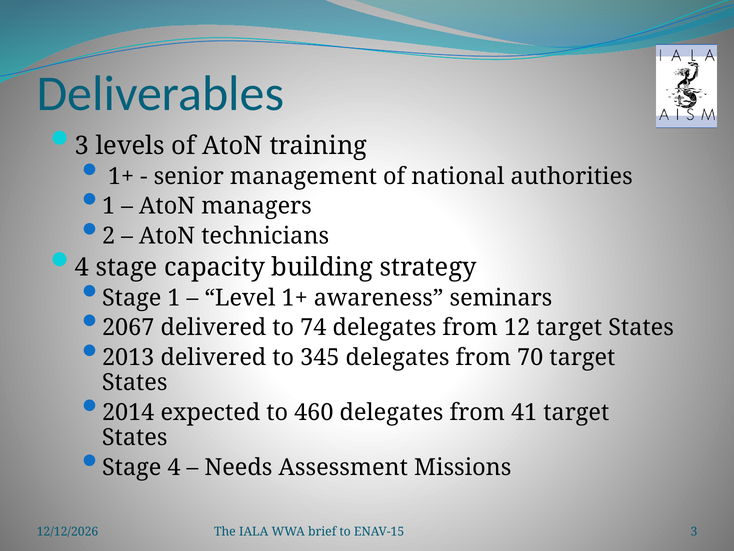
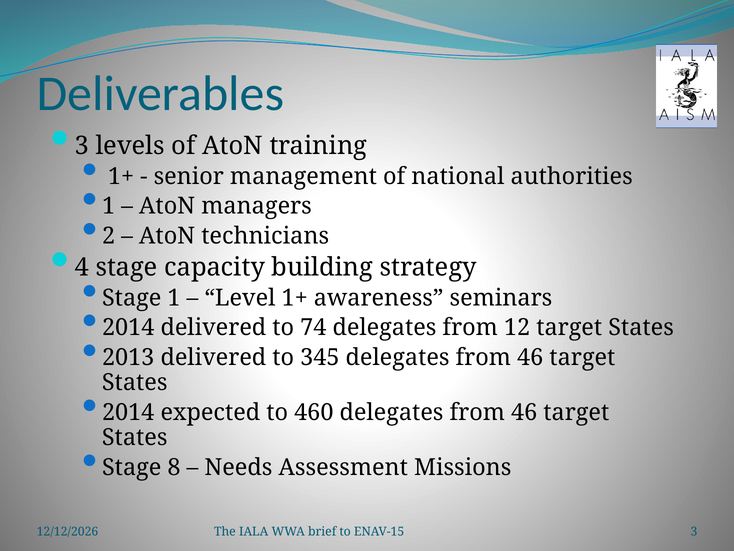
2067 at (128, 327): 2067 -> 2014
345 delegates from 70: 70 -> 46
460 delegates from 41: 41 -> 46
Stage 4: 4 -> 8
